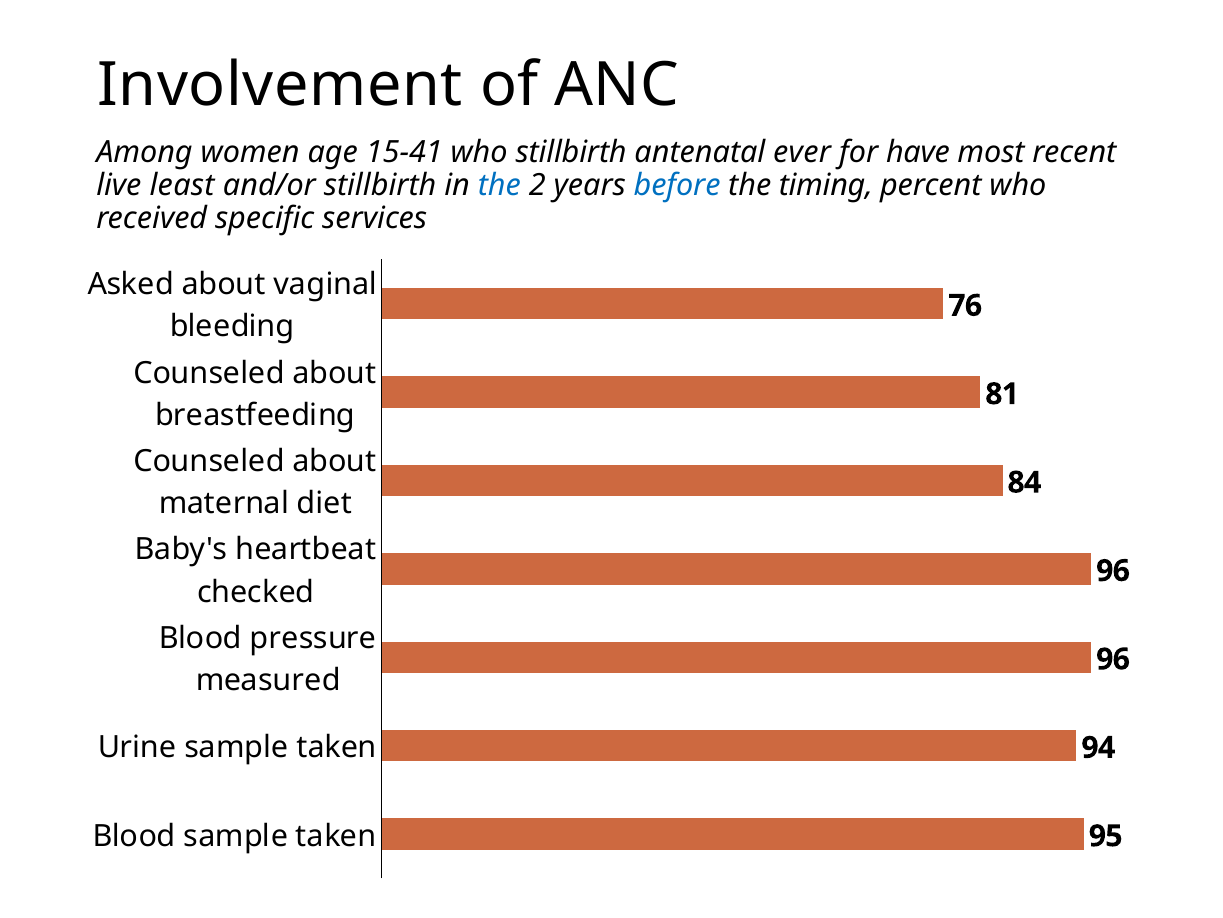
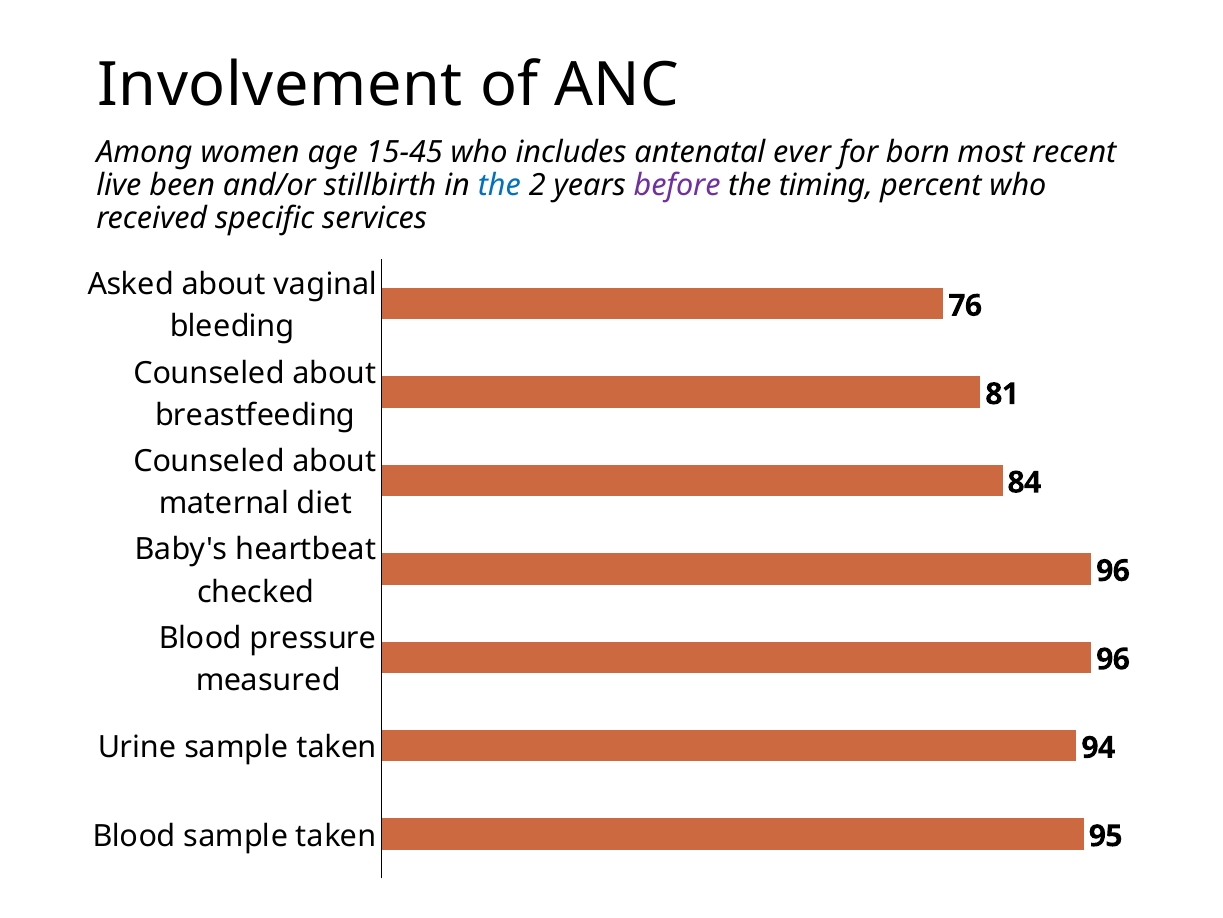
15-41: 15-41 -> 15-45
who stillbirth: stillbirth -> includes
have: have -> born
least: least -> been
before colour: blue -> purple
